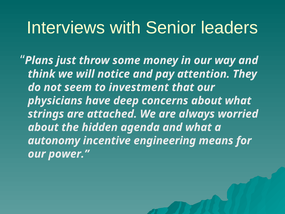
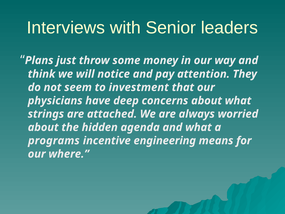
autonomy: autonomy -> programs
power: power -> where
